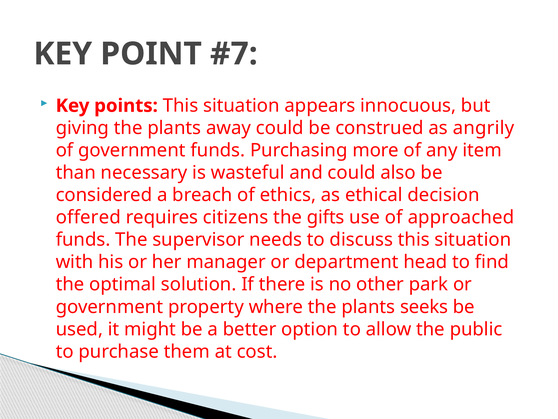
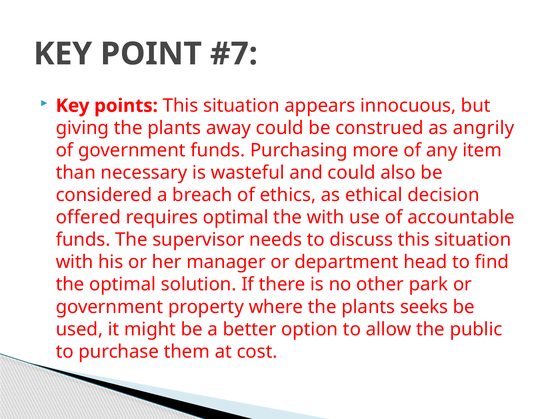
requires citizens: citizens -> optimal
the gifts: gifts -> with
approached: approached -> accountable
